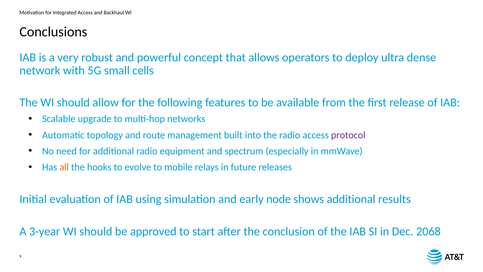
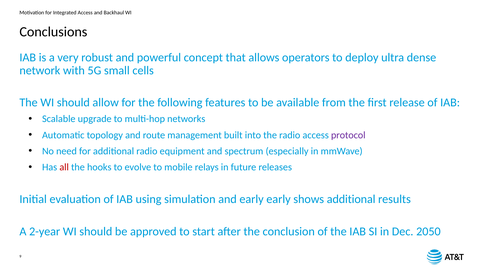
all colour: orange -> red
early node: node -> early
3-year: 3-year -> 2-year
2068: 2068 -> 2050
